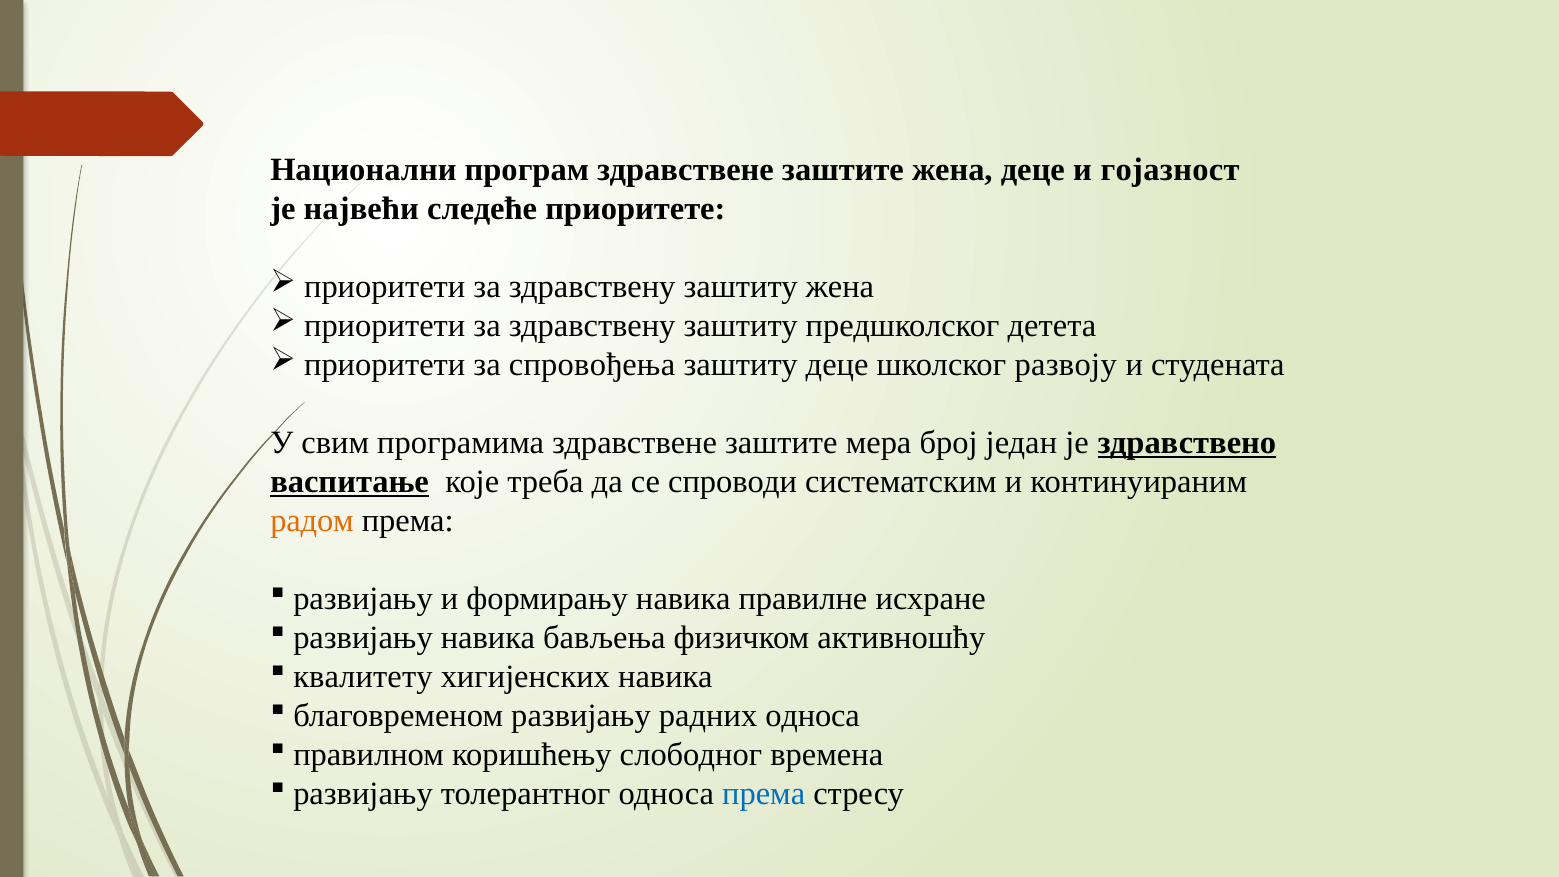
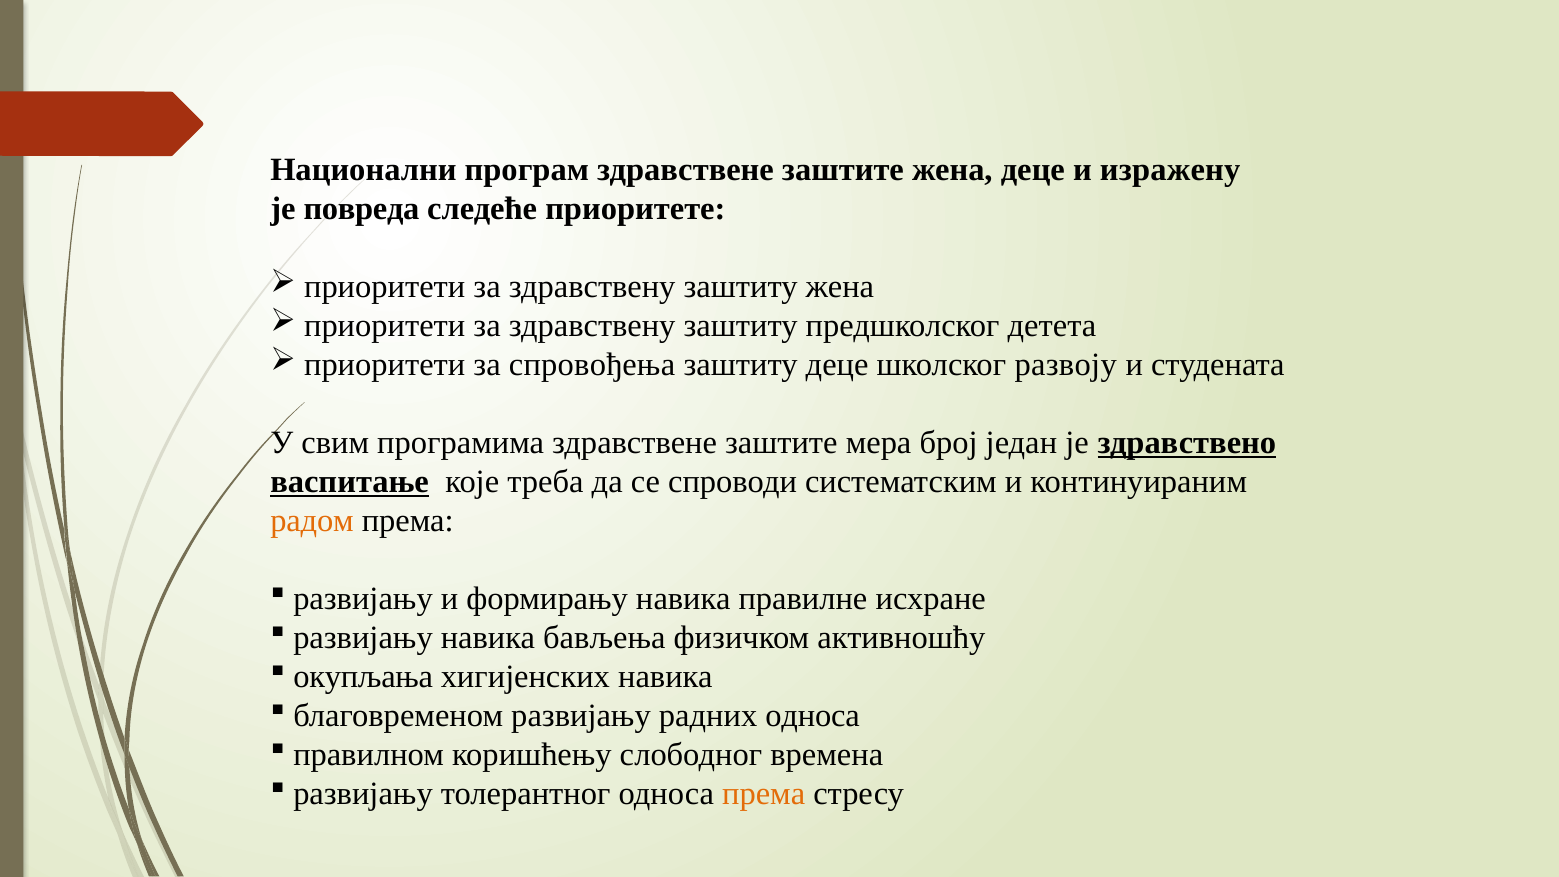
гојазност: гојазност -> изражену
највећи: највећи -> повреда
квалитету: квалитету -> окупљања
према at (764, 794) colour: blue -> orange
